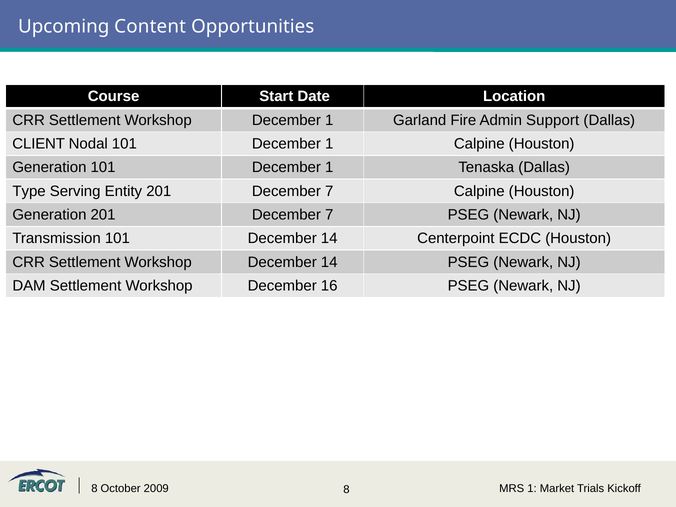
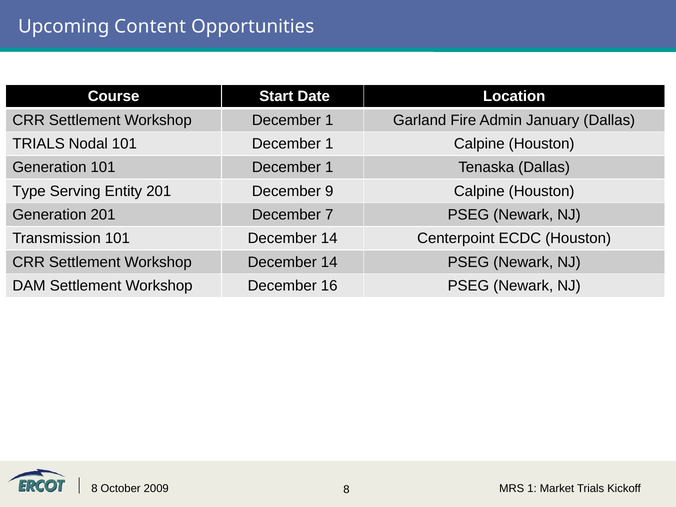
Support: Support -> January
CLIENT at (39, 144): CLIENT -> TRIALS
Entity 201 December 7: 7 -> 9
